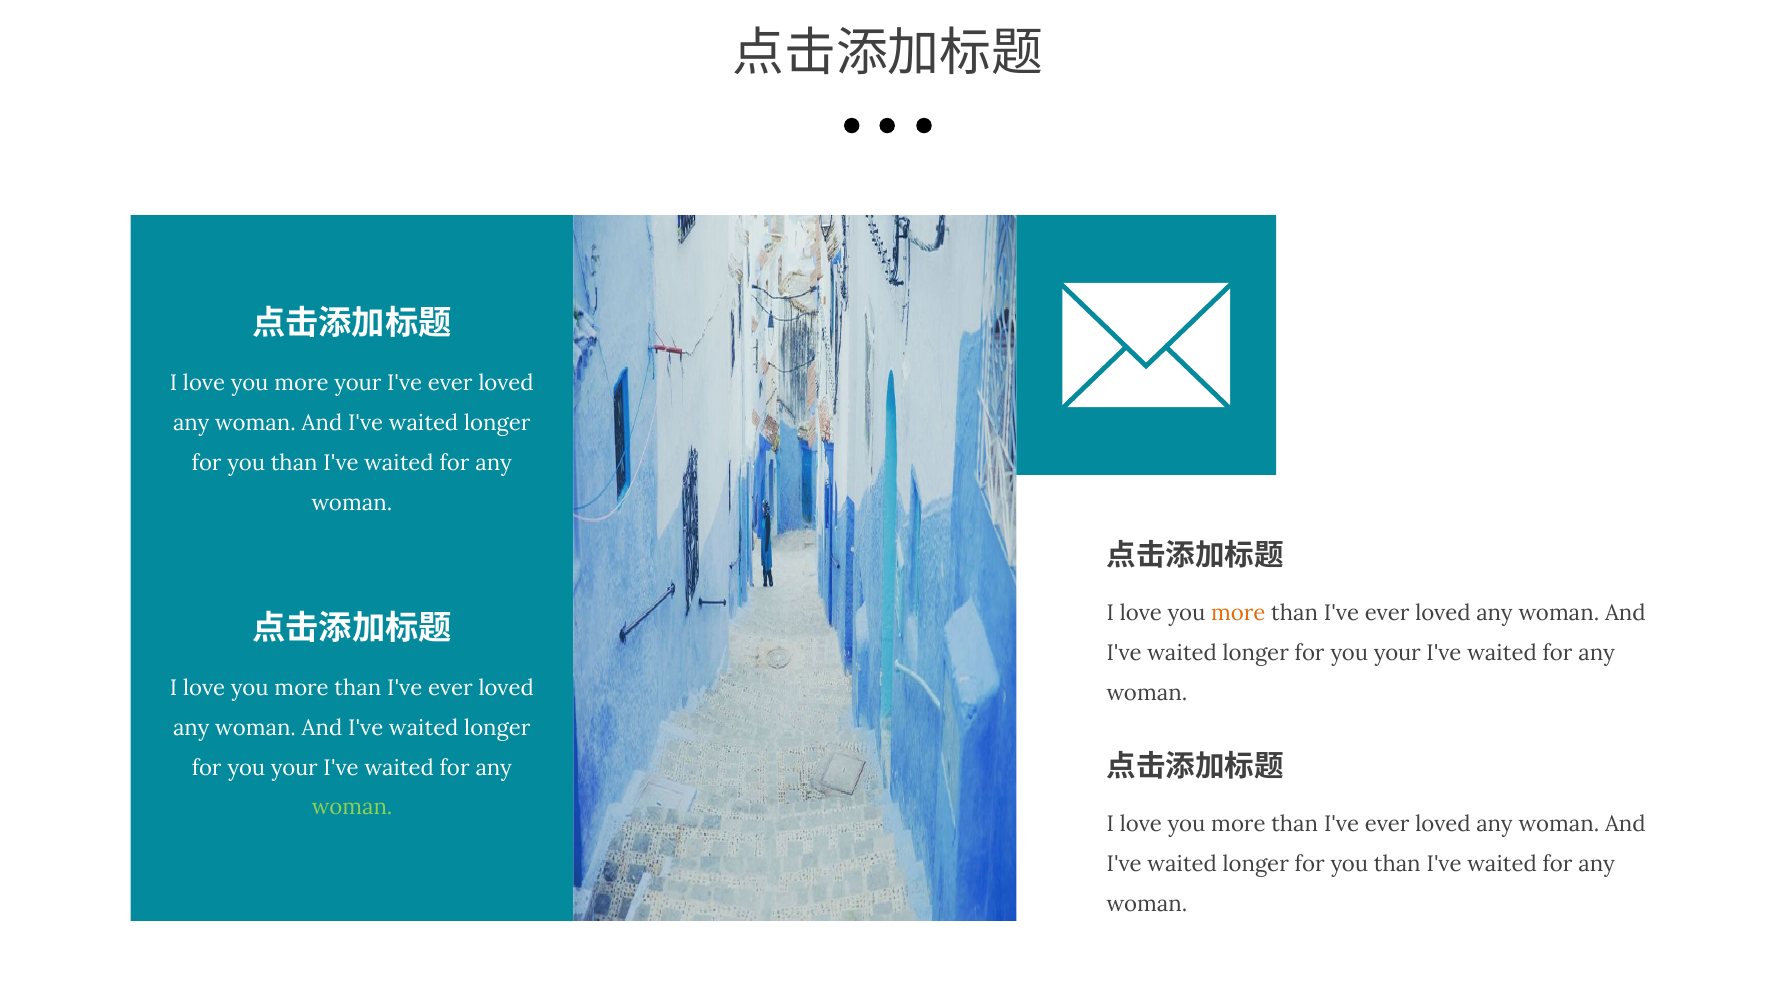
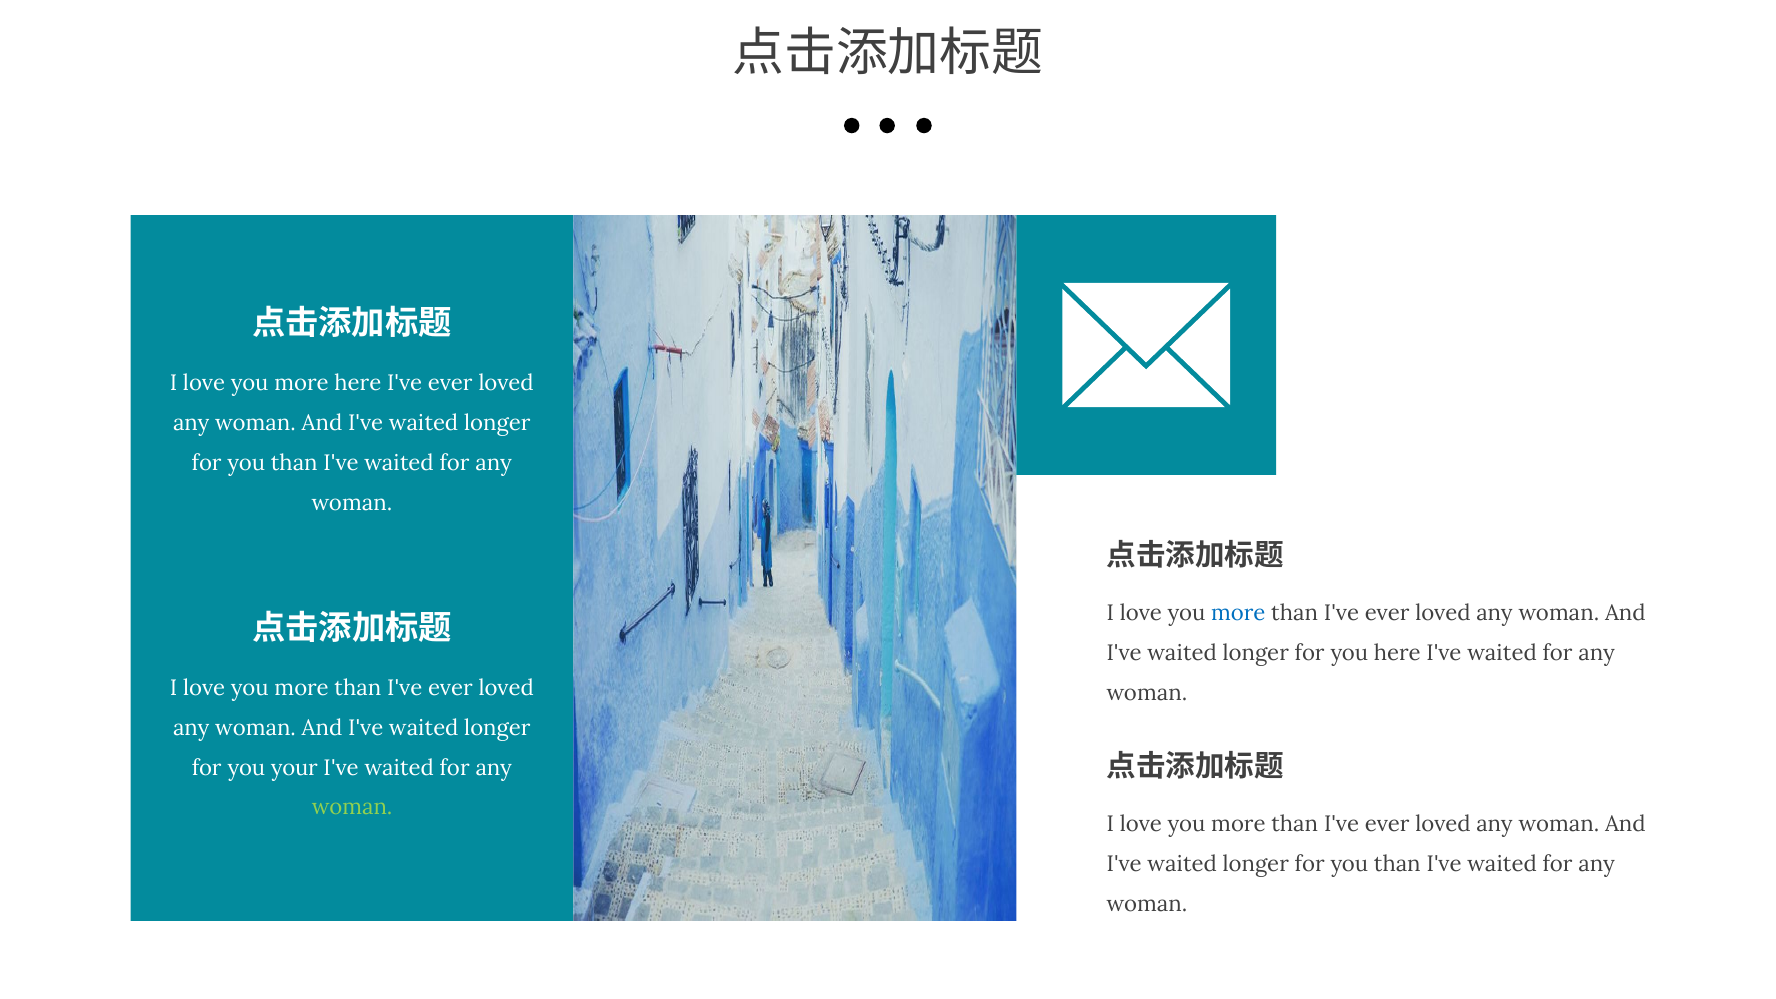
more your: your -> here
more at (1238, 613) colour: orange -> blue
your at (1397, 653): your -> here
